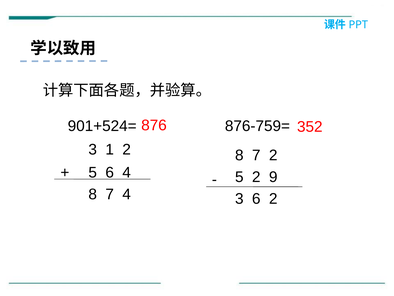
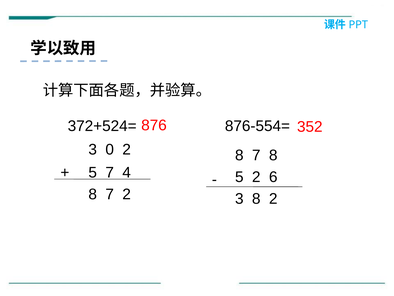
876-759=: 876-759= -> 876-554=
901+524=: 901+524= -> 372+524=
1: 1 -> 0
7 2: 2 -> 8
5 6: 6 -> 7
9: 9 -> 6
7 4: 4 -> 2
3 6: 6 -> 8
